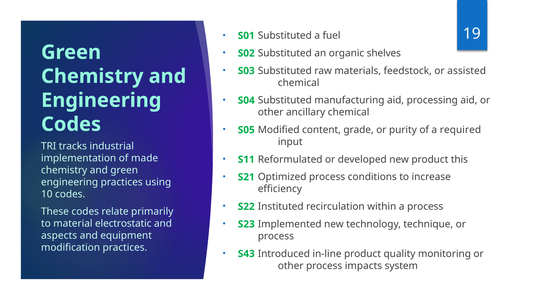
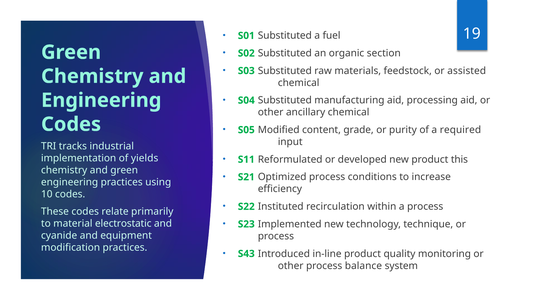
shelves: shelves -> section
made: made -> yields
aspects: aspects -> cyanide
impacts: impacts -> balance
